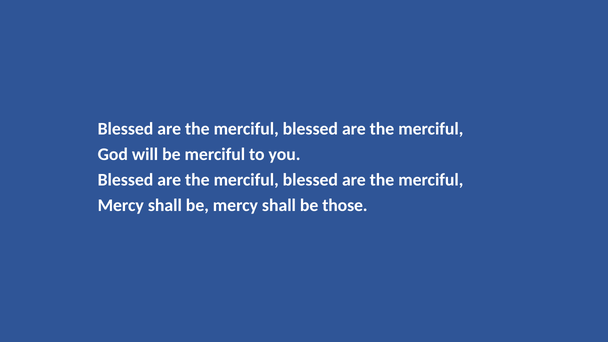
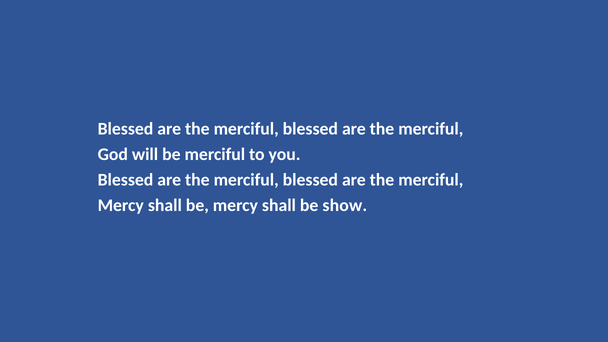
those: those -> show
